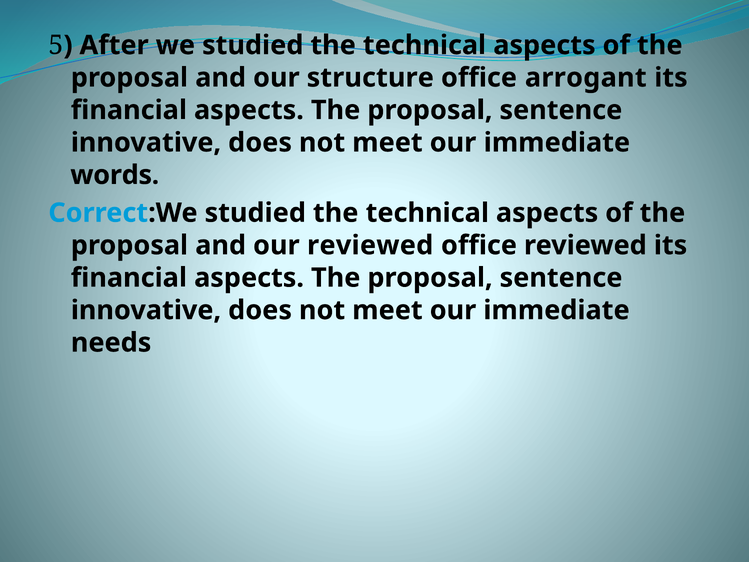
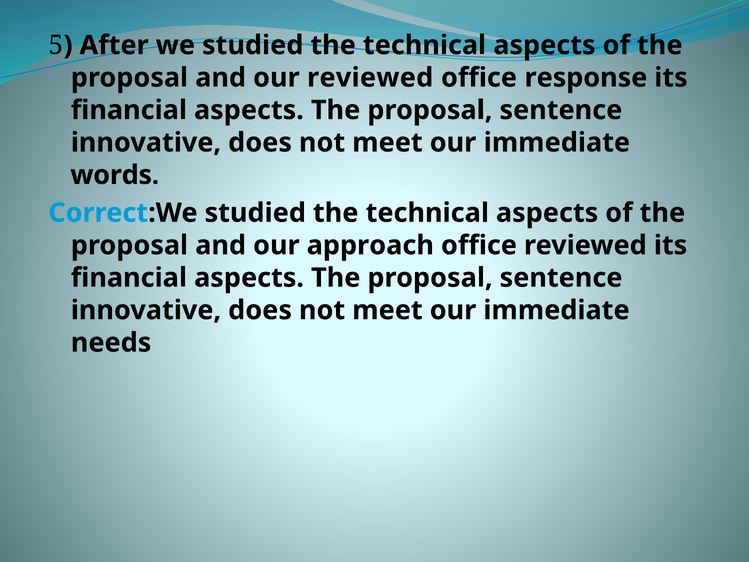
our structure: structure -> reviewed
arrogant: arrogant -> response
our reviewed: reviewed -> approach
